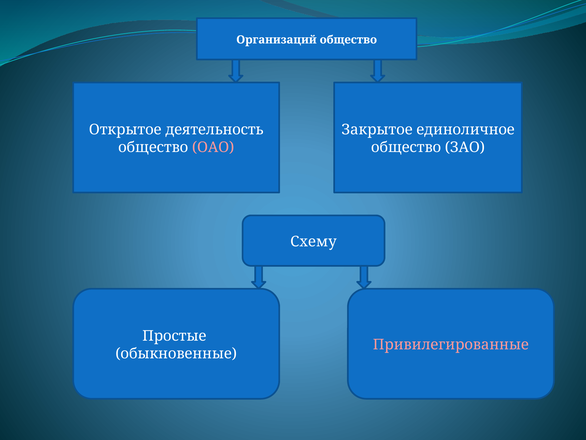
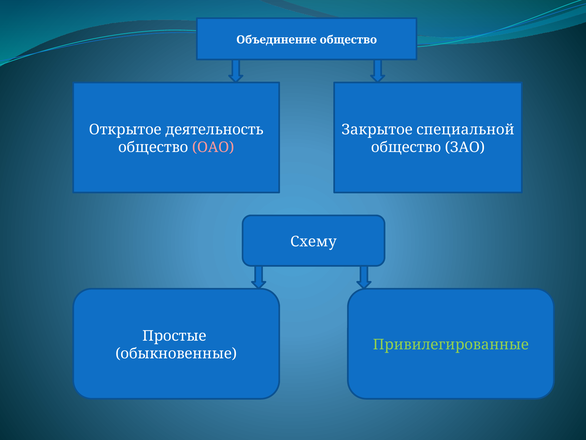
Организаций: Организаций -> Объединение
единоличное: единоличное -> специальной
Привилегированные colour: pink -> light green
